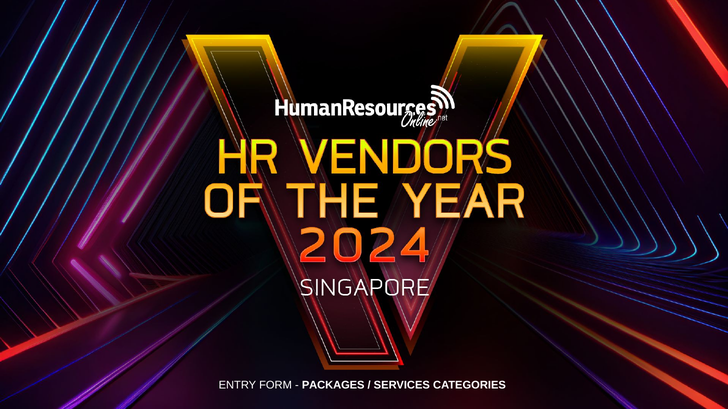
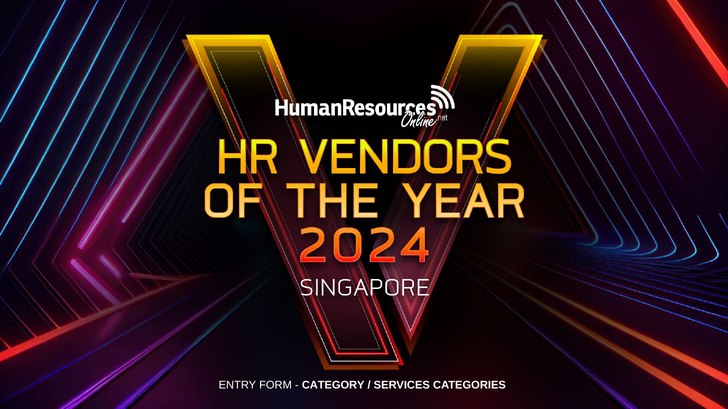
PACKAGES: PACKAGES -> CATEGORY
